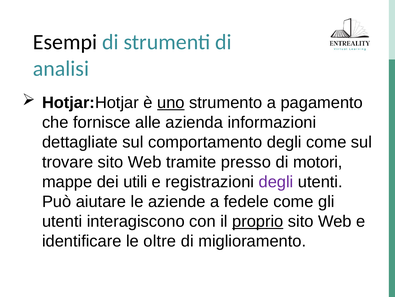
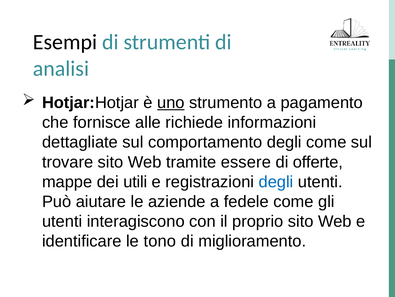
azienda: azienda -> richiede
presso: presso -> essere
motori: motori -> offerte
degli at (276, 181) colour: purple -> blue
proprio underline: present -> none
oltre: oltre -> tono
